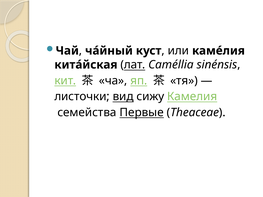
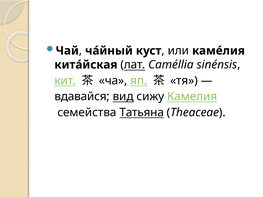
листочки: листочки -> вдавайся
Первые: Первые -> Татьяна
